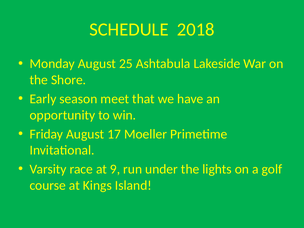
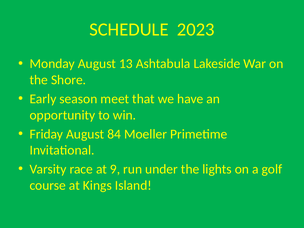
2018: 2018 -> 2023
25: 25 -> 13
17: 17 -> 84
